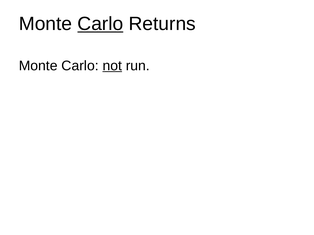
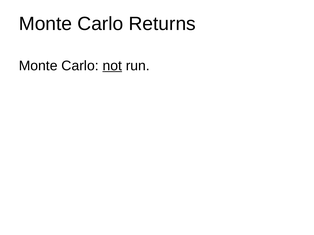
Carlo at (100, 24) underline: present -> none
